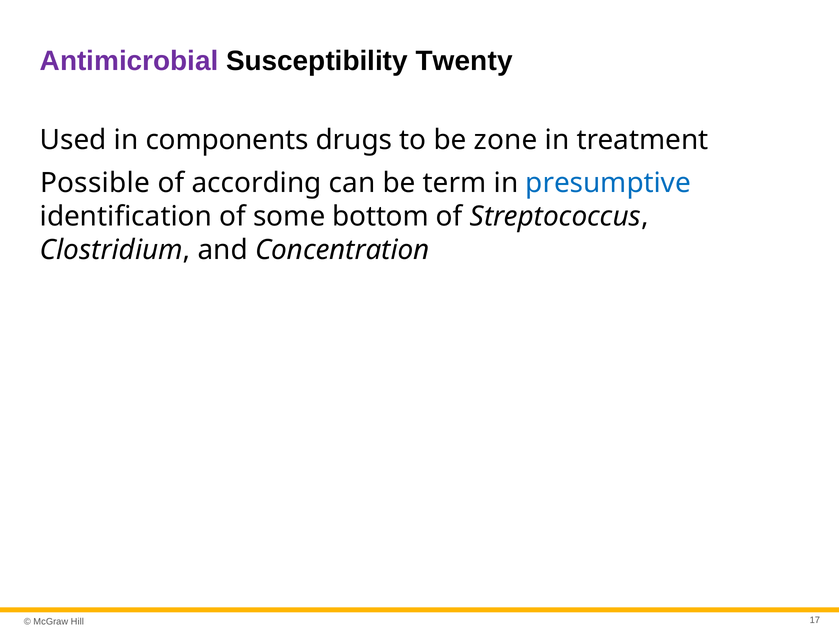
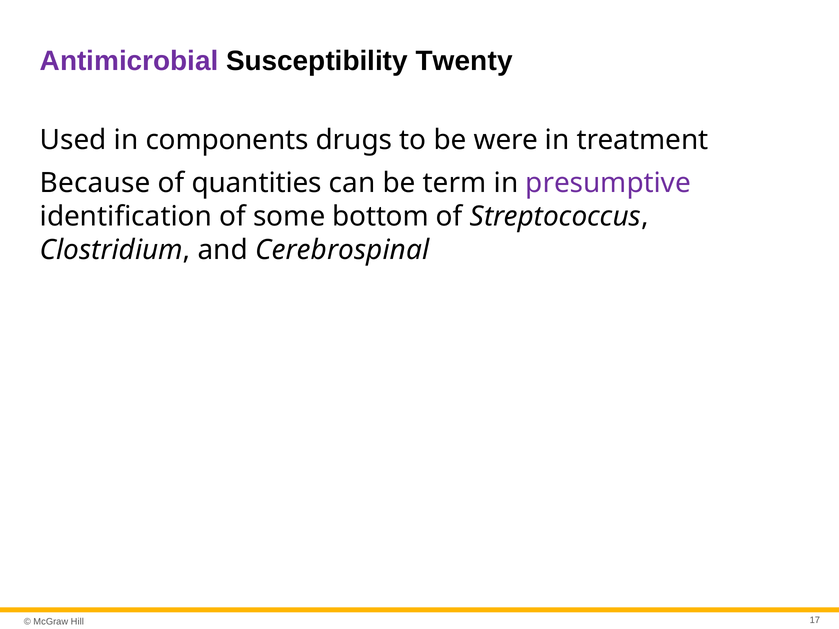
zone: zone -> were
Possible: Possible -> Because
according: according -> quantities
presumptive colour: blue -> purple
Concentration: Concentration -> Cerebrospinal
